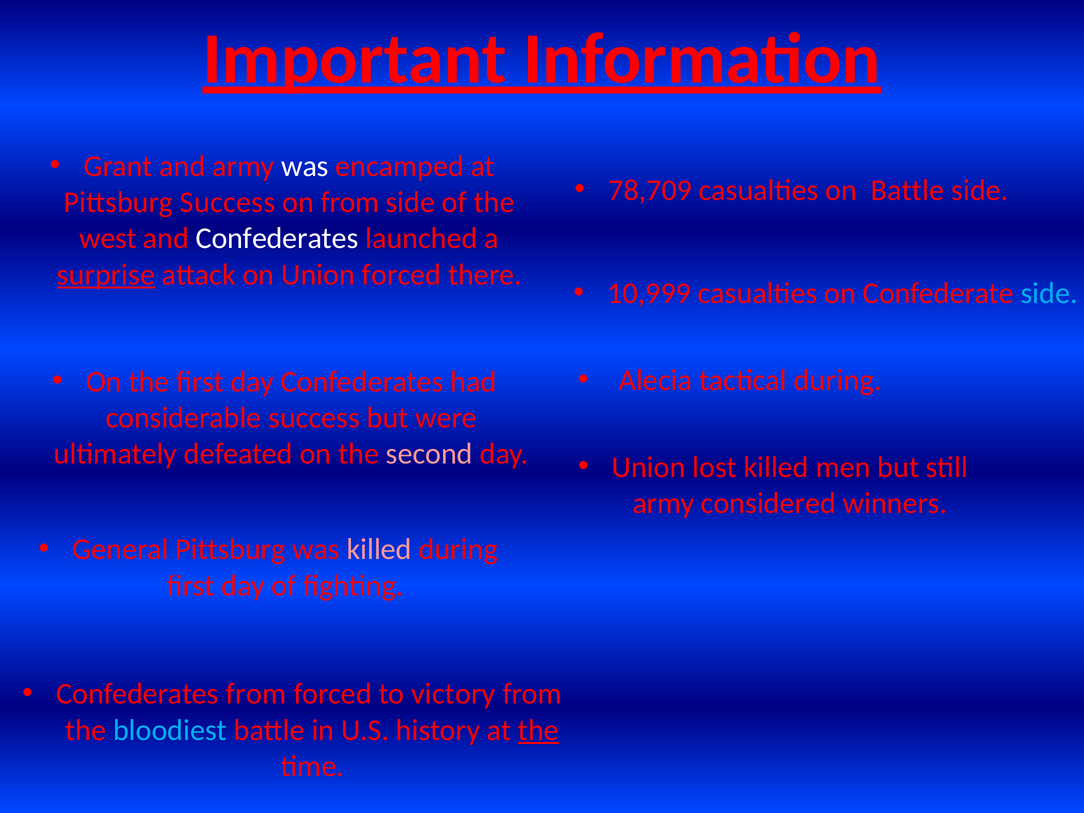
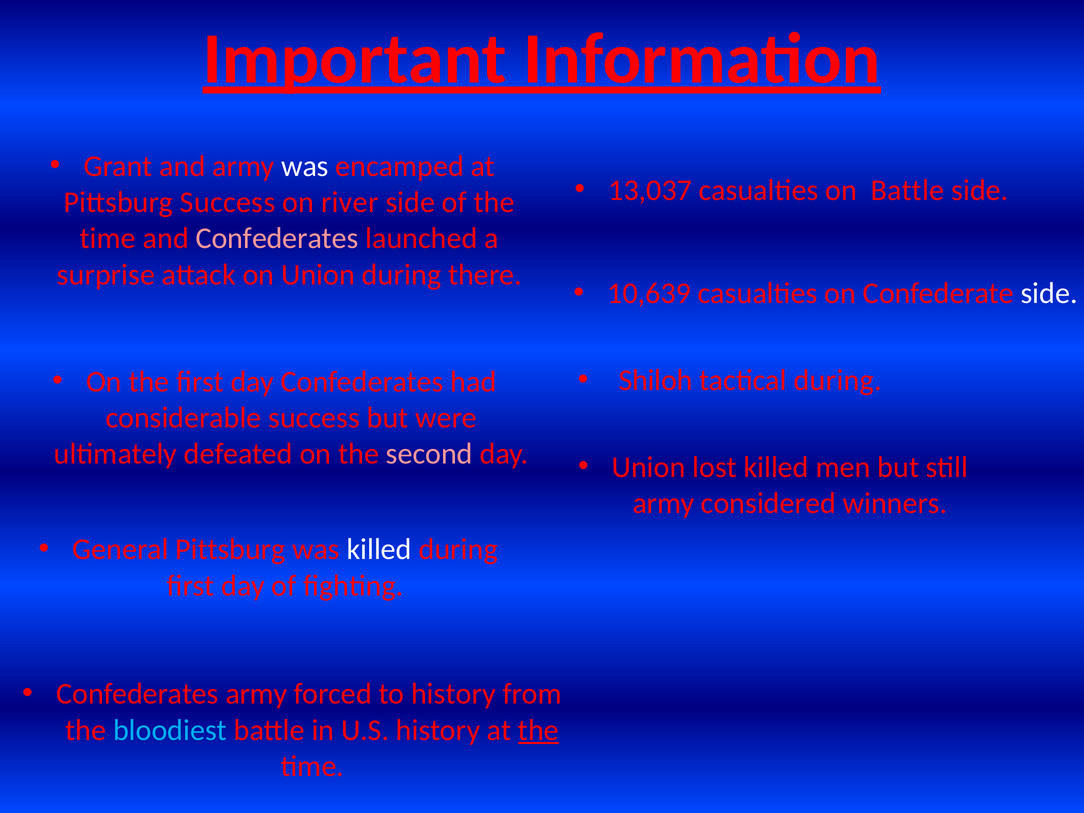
78,709: 78,709 -> 13,037
on from: from -> river
west at (108, 238): west -> time
Confederates at (277, 238) colour: white -> pink
surprise underline: present -> none
Union forced: forced -> during
10,999: 10,999 -> 10,639
side at (1049, 293) colour: light blue -> white
Alecia: Alecia -> Shiloh
killed at (379, 549) colour: pink -> white
Confederates from: from -> army
to victory: victory -> history
